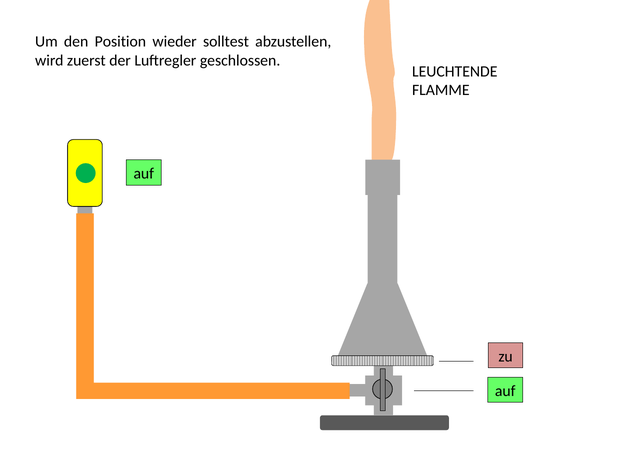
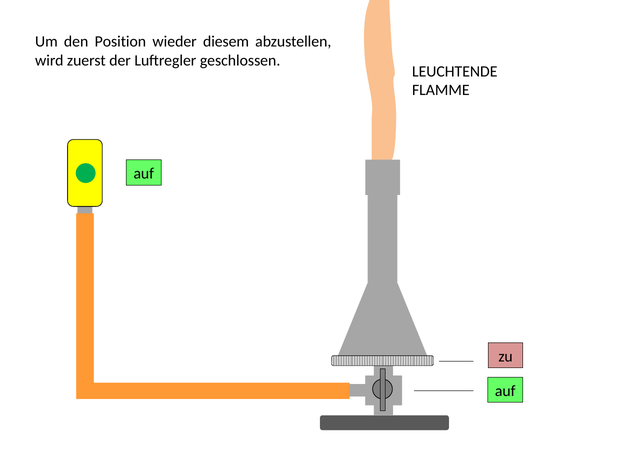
solltest: solltest -> diesem
